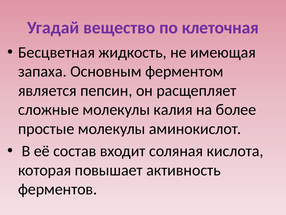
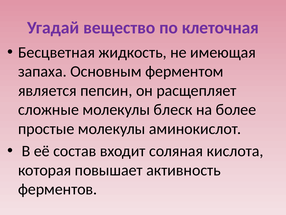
калия: калия -> блеск
